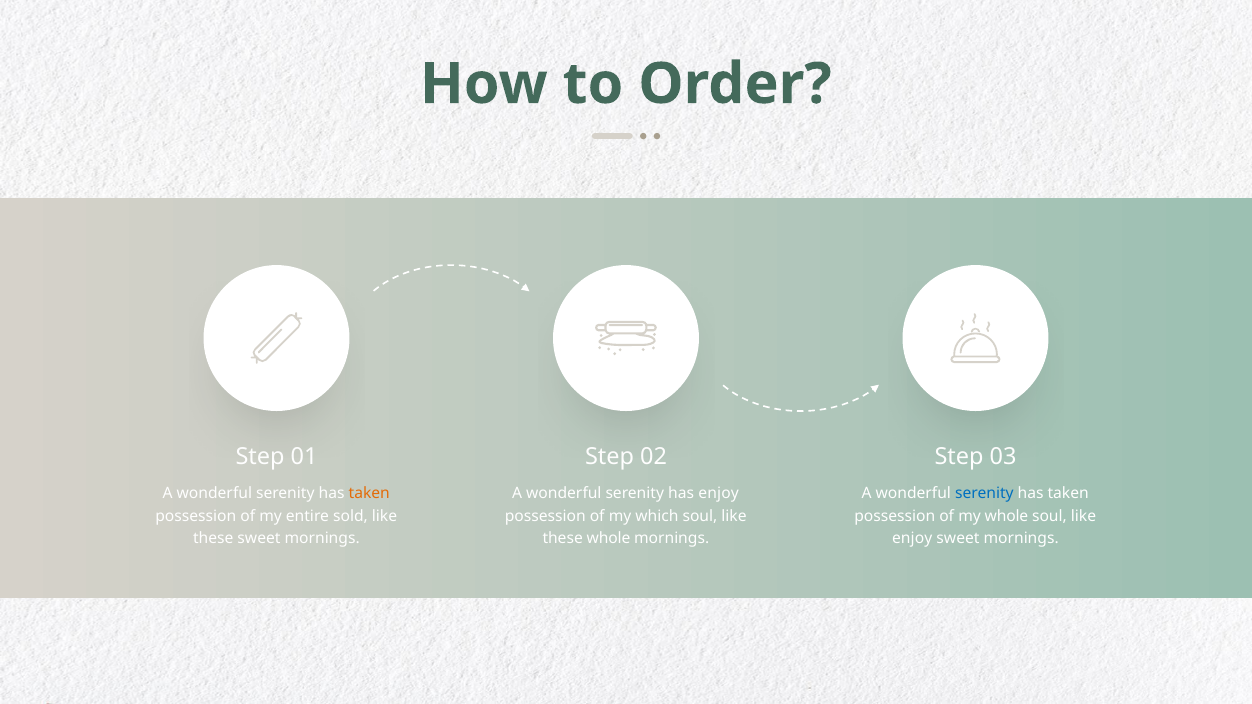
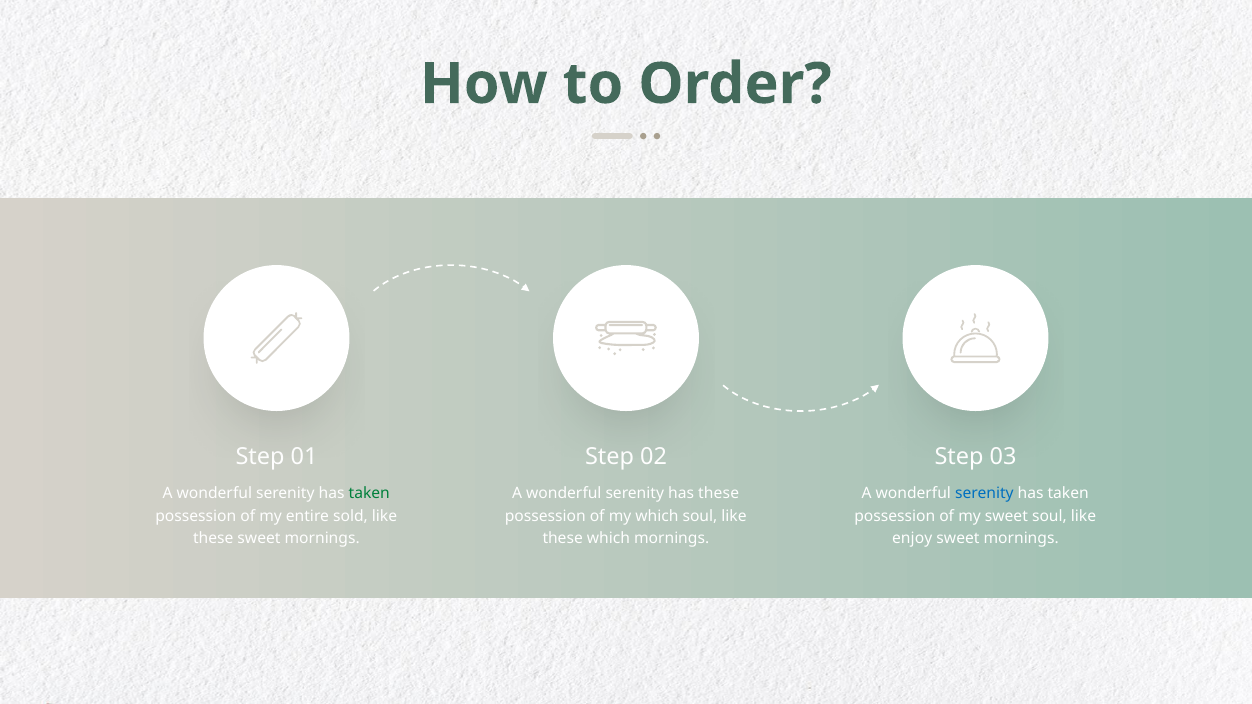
taken at (369, 494) colour: orange -> green
has enjoy: enjoy -> these
my whole: whole -> sweet
these whole: whole -> which
